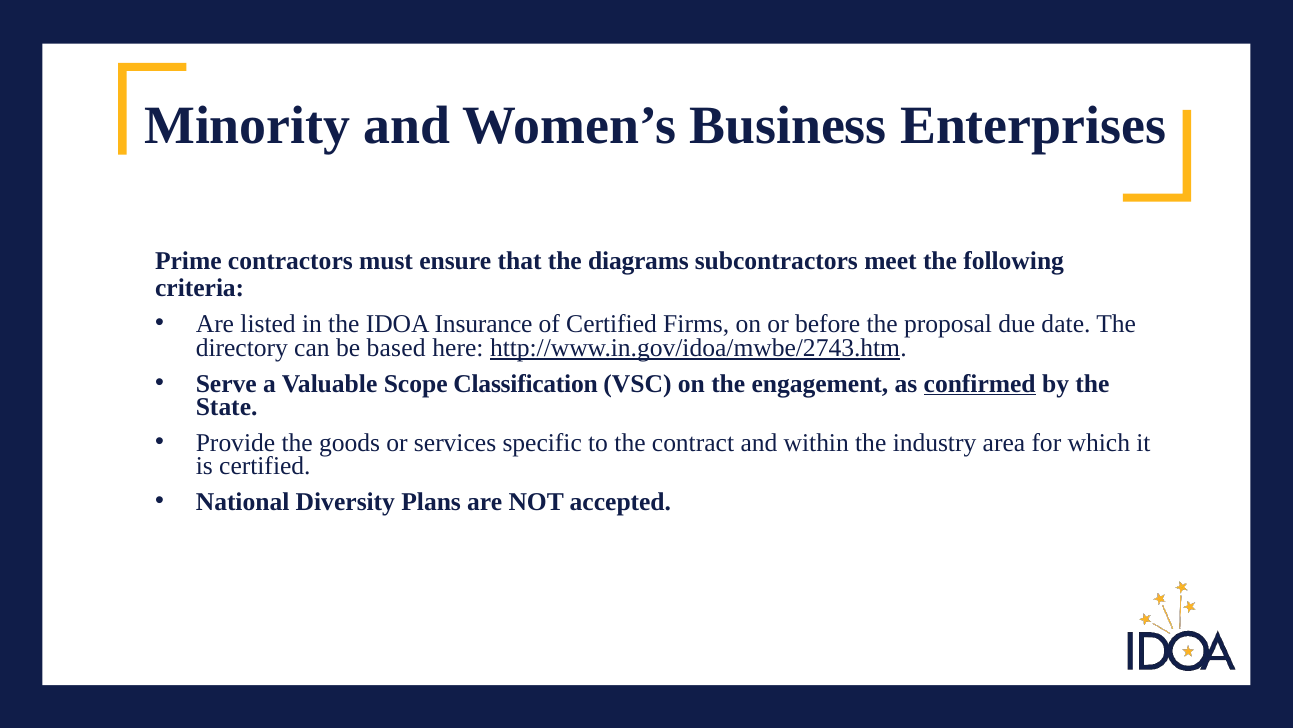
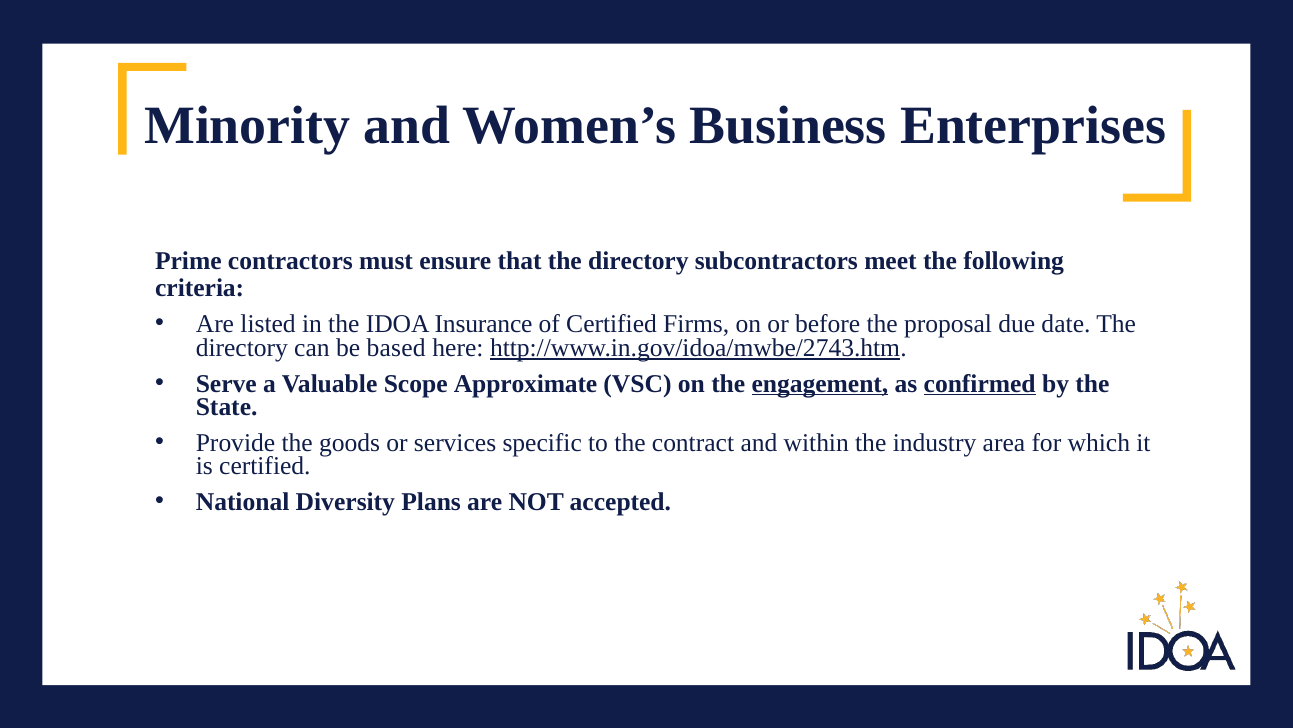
that the diagrams: diagrams -> directory
Classification: Classification -> Approximate
engagement underline: none -> present
